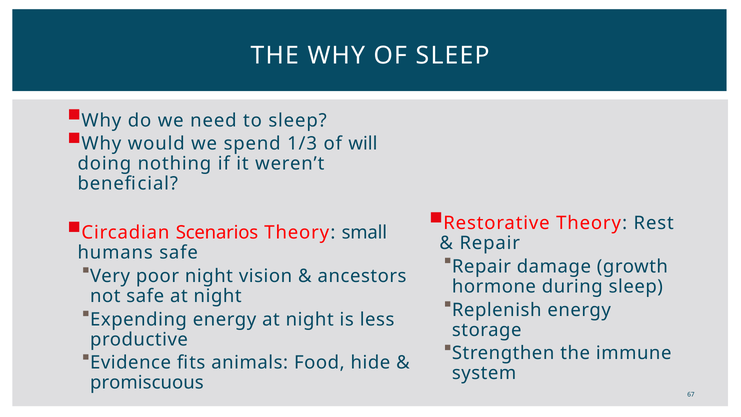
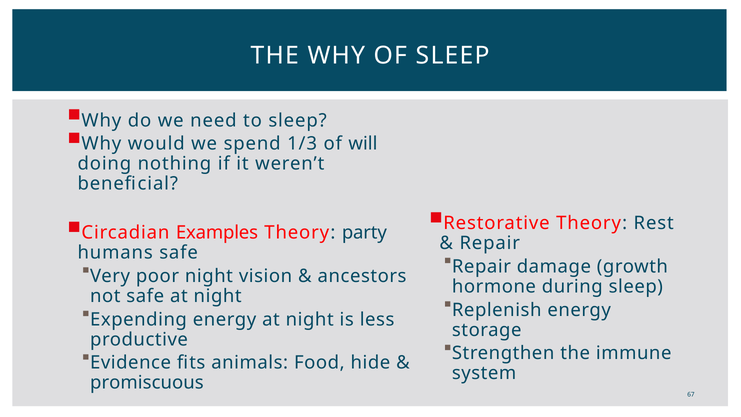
Scenarios: Scenarios -> Examples
small: small -> party
